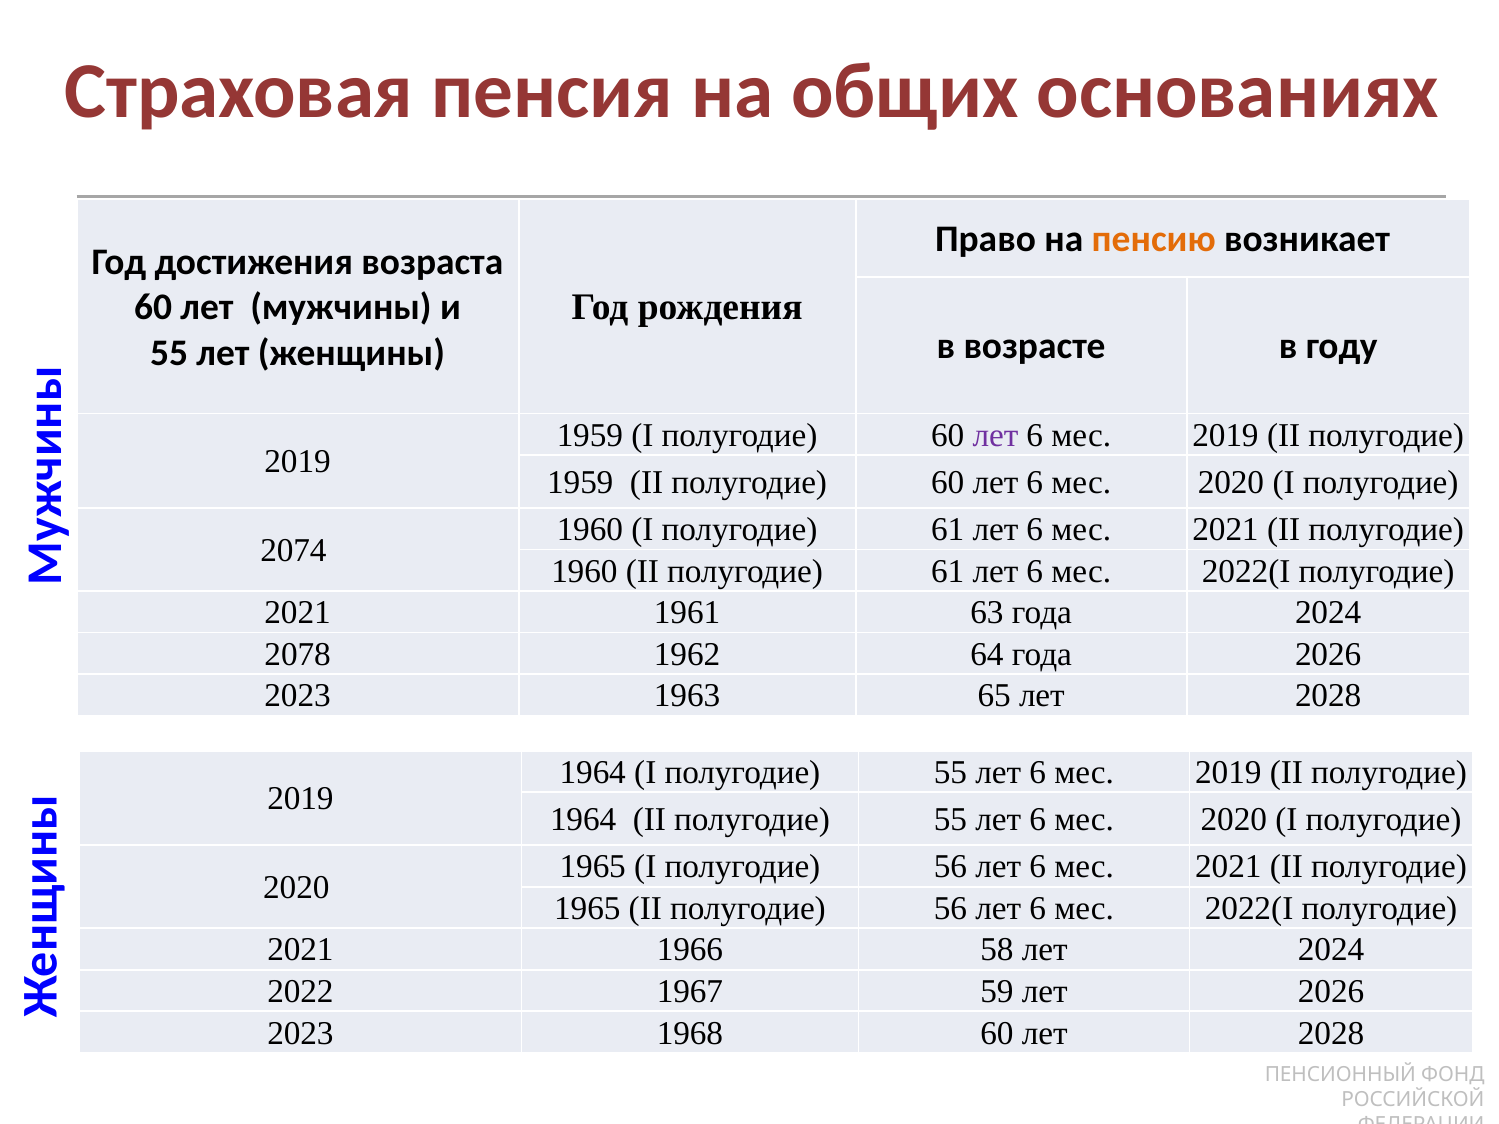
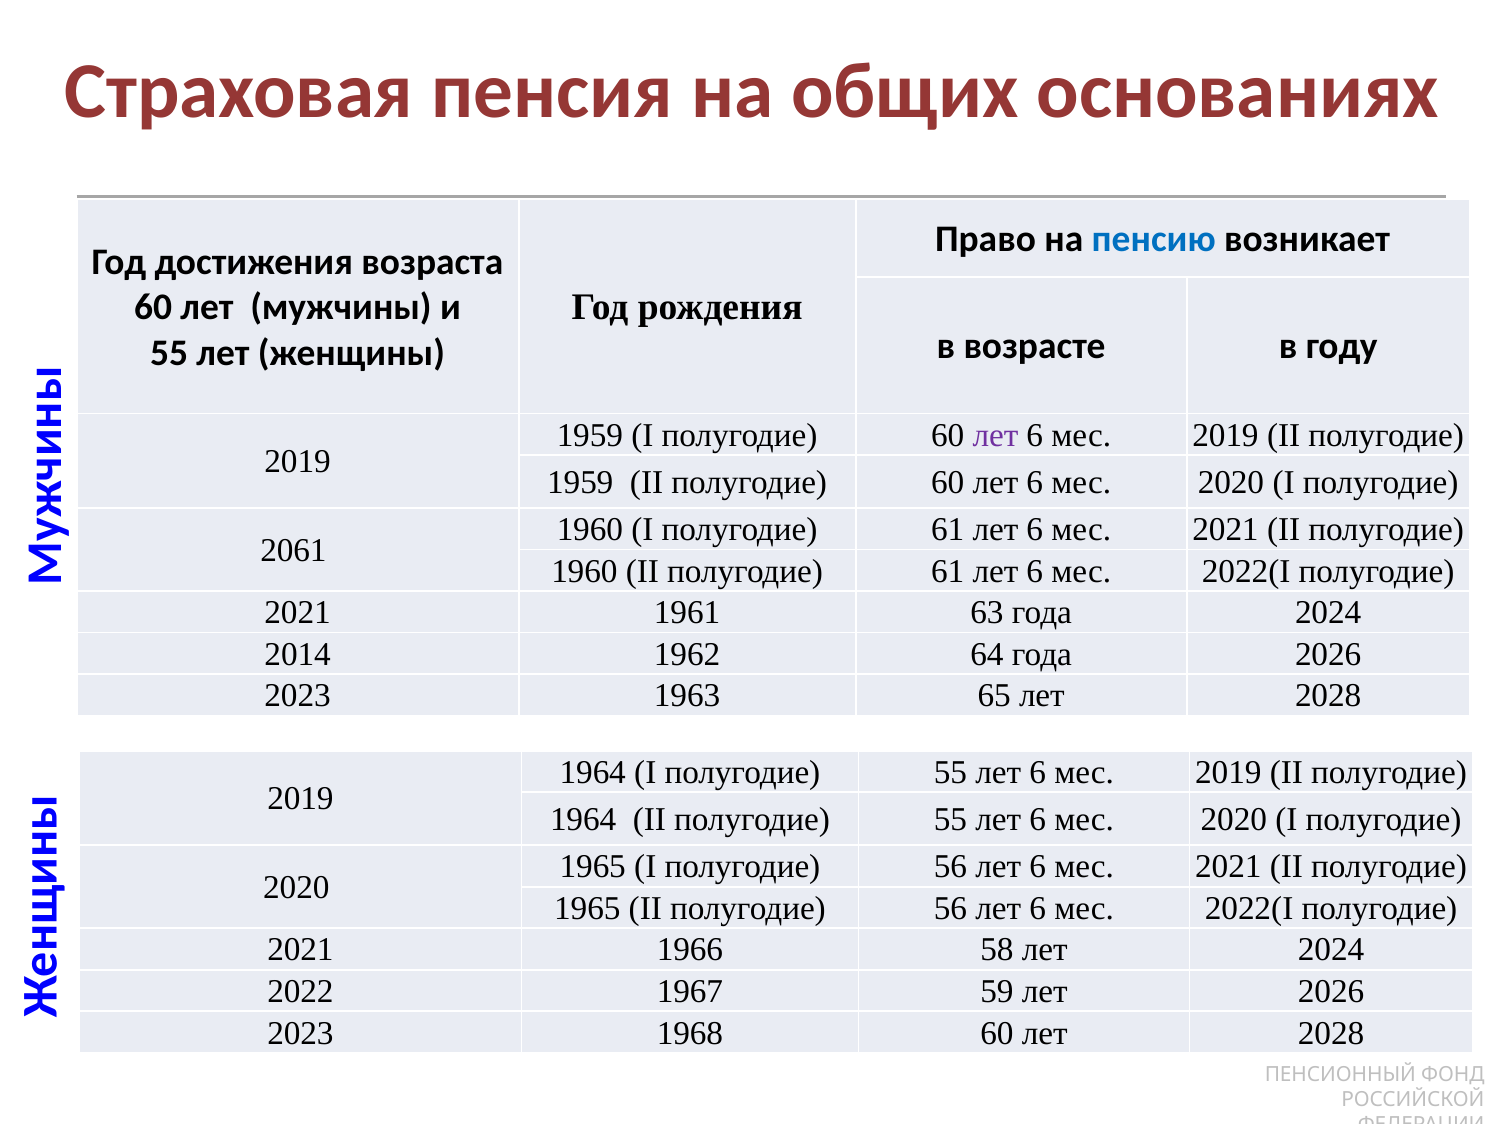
пенсию colour: orange -> blue
2074: 2074 -> 2061
2078: 2078 -> 2014
